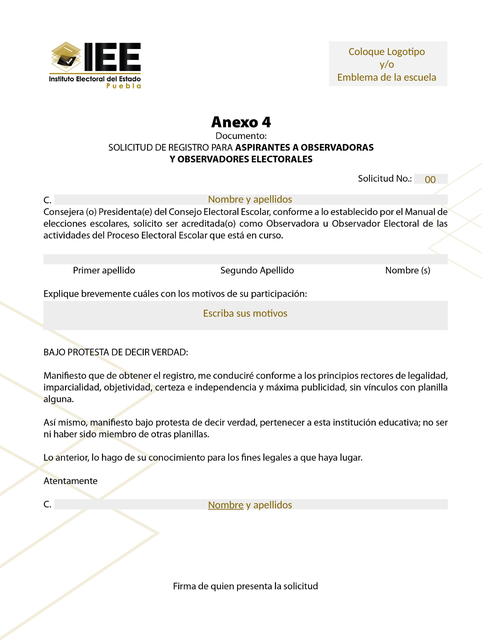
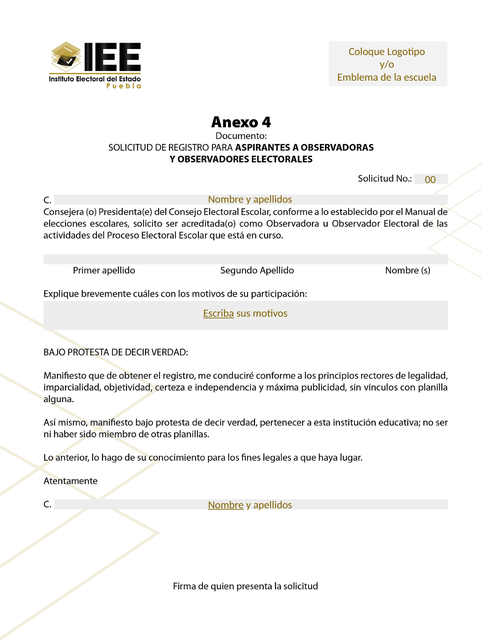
Escriba underline: none -> present
